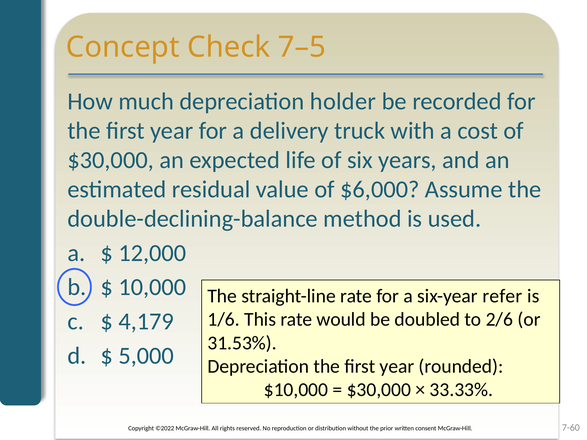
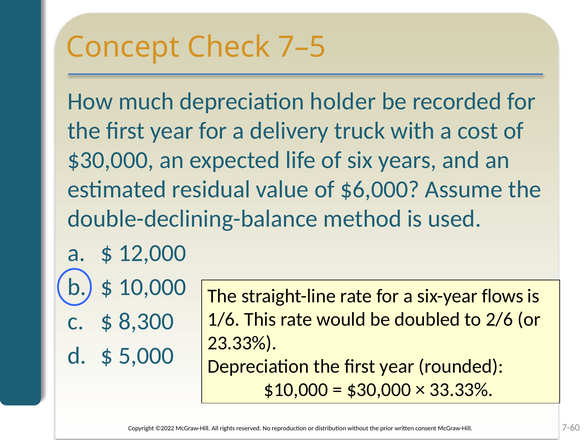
refer: refer -> flows
4,179: 4,179 -> 8,300
31.53%: 31.53% -> 23.33%
